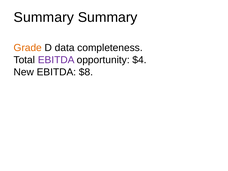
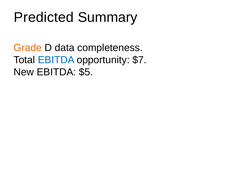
Summary at (44, 17): Summary -> Predicted
EBITDA at (56, 60) colour: purple -> blue
$4: $4 -> $7
$8: $8 -> $5
